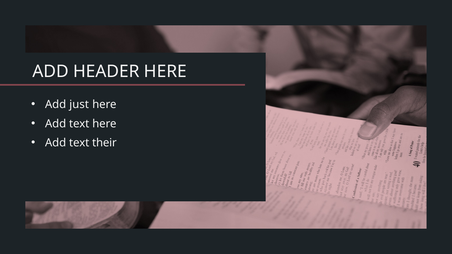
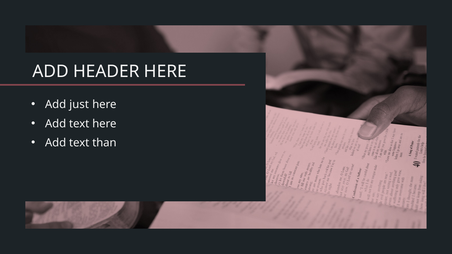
their: their -> than
